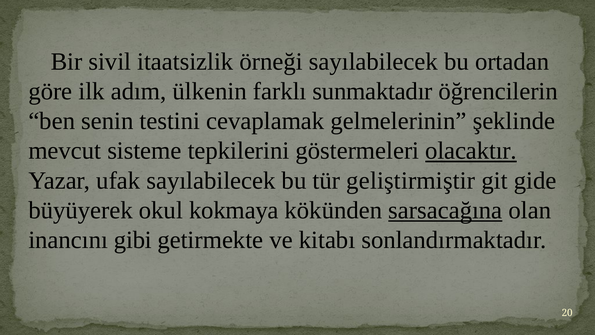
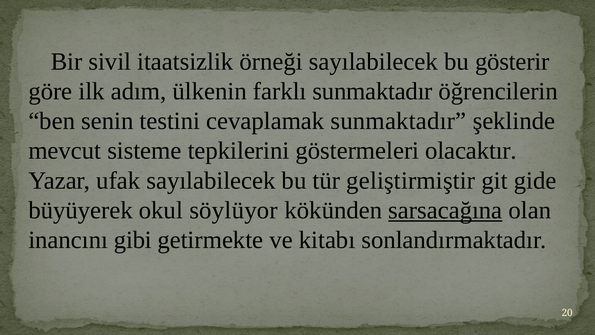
ortadan: ortadan -> gösterir
cevaplamak gelmelerinin: gelmelerinin -> sunmaktadır
olacaktır underline: present -> none
kokmaya: kokmaya -> söylüyor
